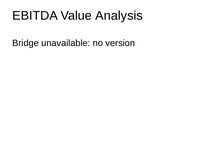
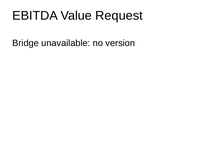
Analysis: Analysis -> Request
